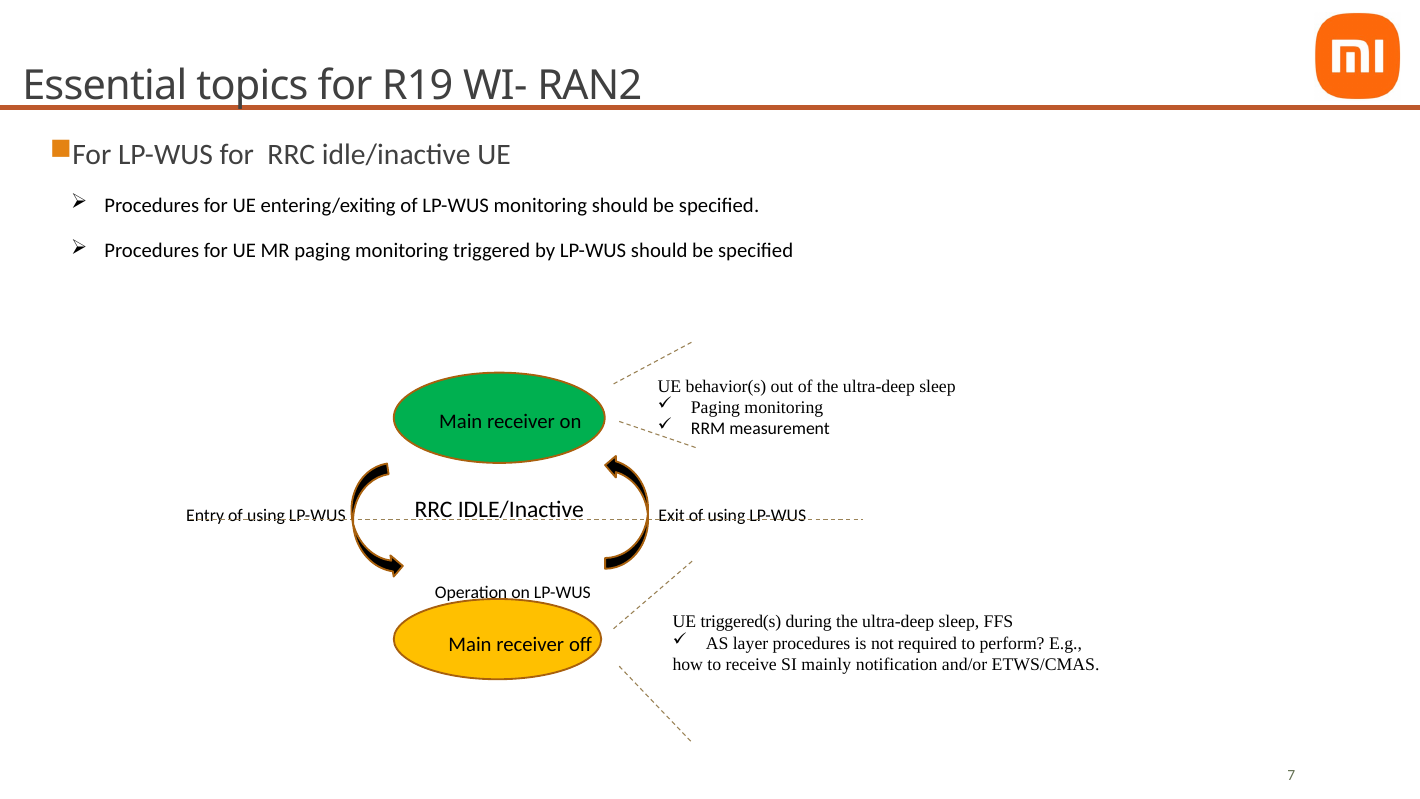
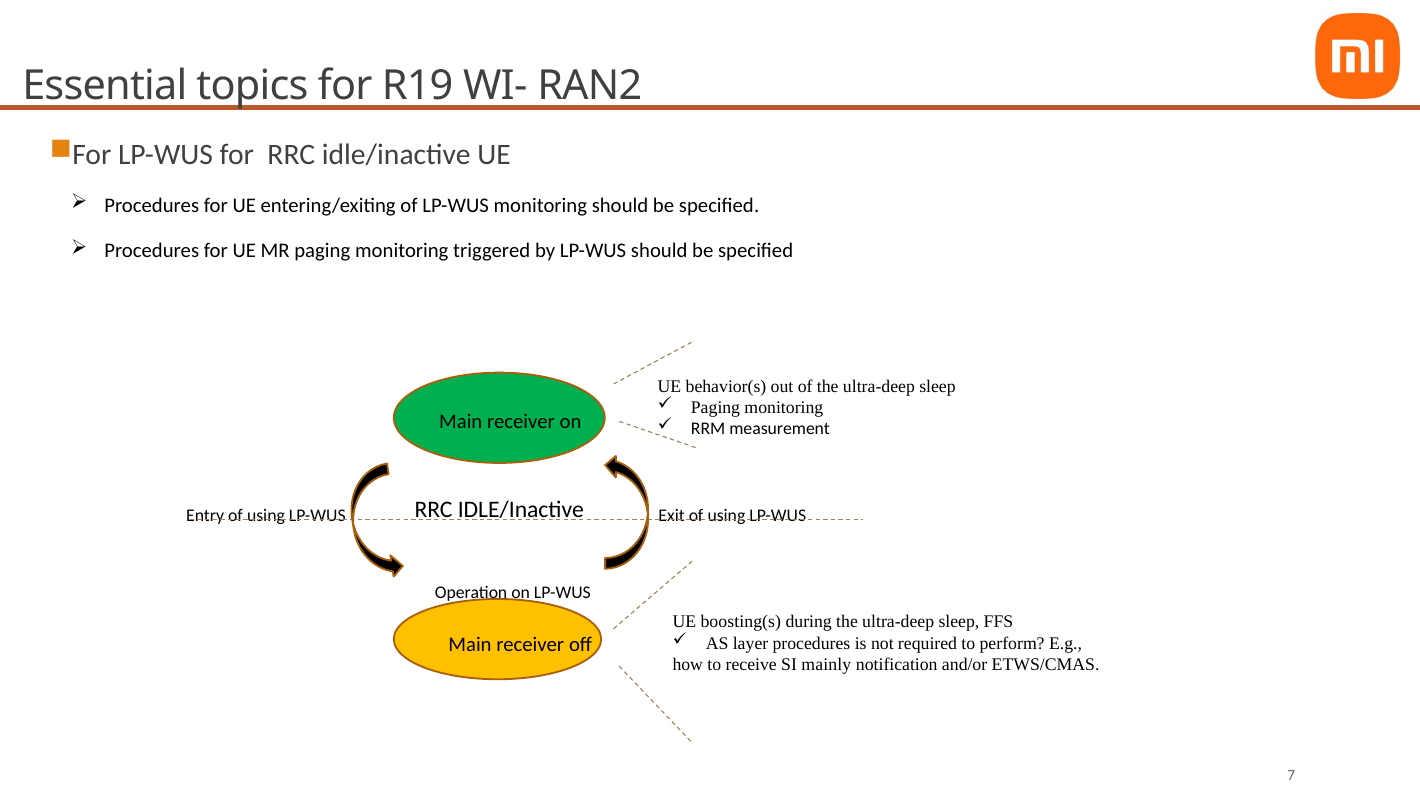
triggered(s: triggered(s -> boosting(s
